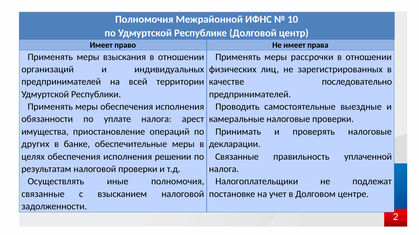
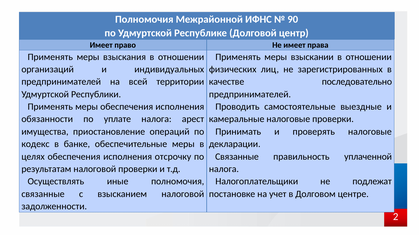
10: 10 -> 90
рассрочки: рассрочки -> взыскании
других: других -> кодекс
решении: решении -> отсрочку
